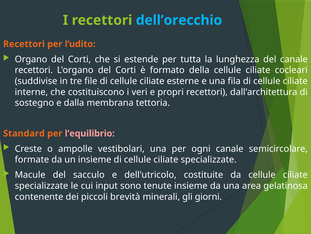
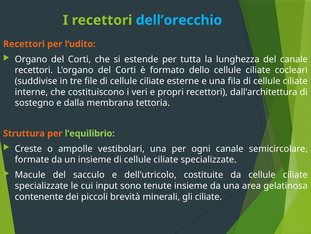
della: della -> dello
Standard: Standard -> Struttura
l’equilibrio colour: pink -> light green
gli giorni: giorni -> ciliate
